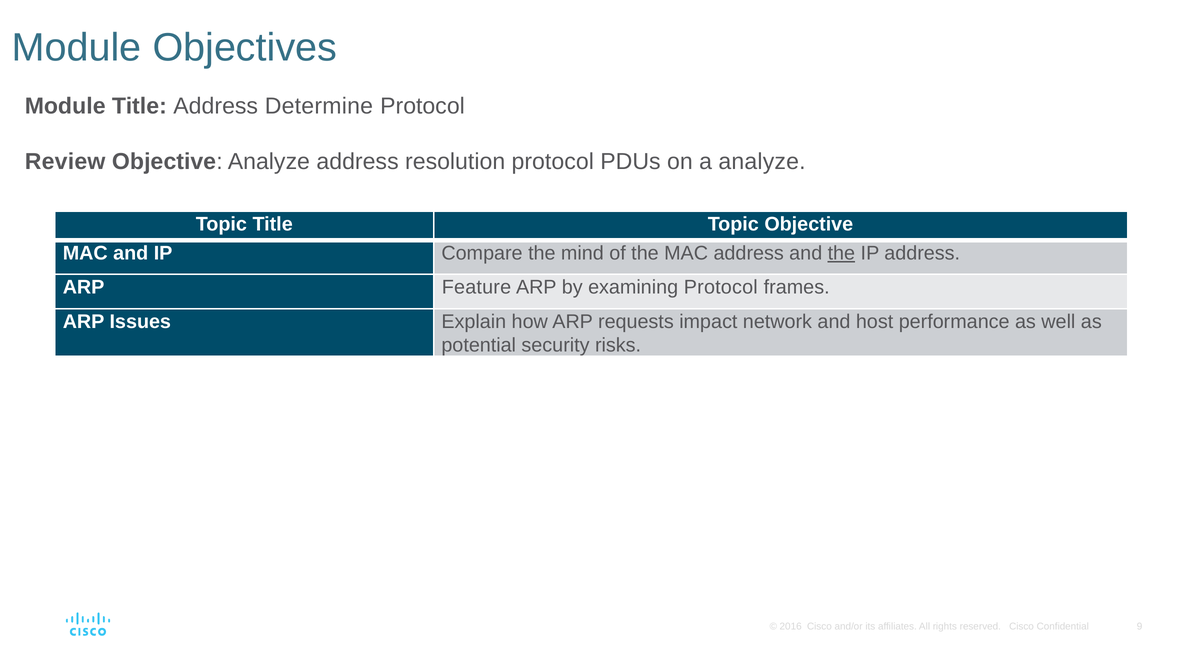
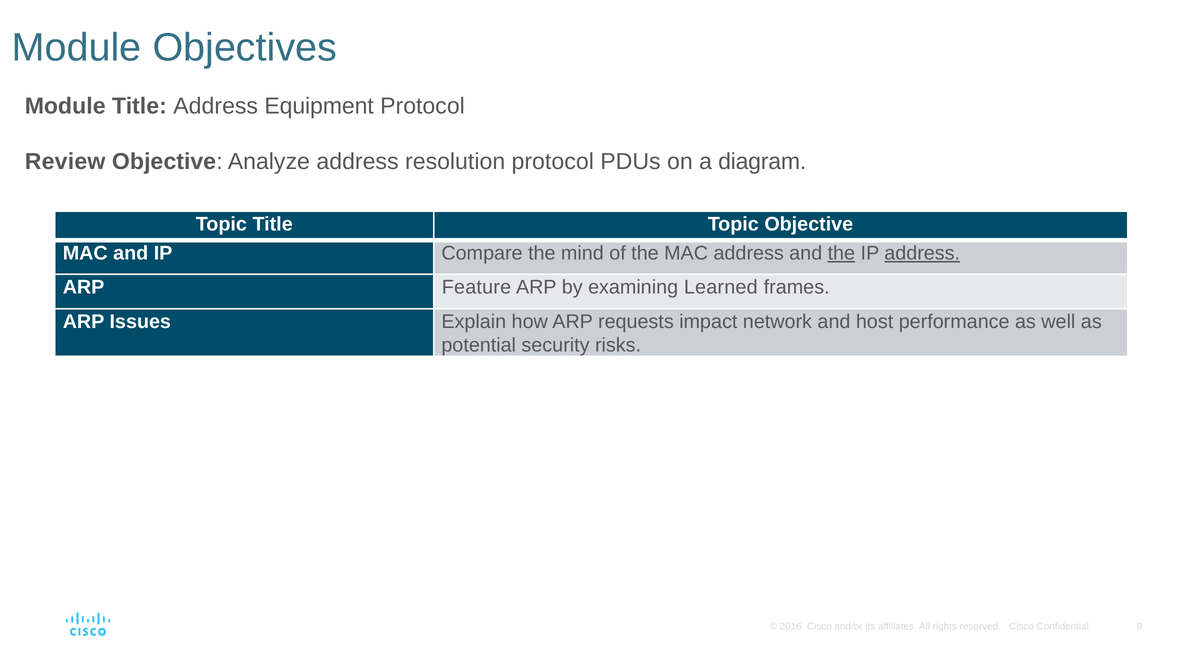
Determine: Determine -> Equipment
a analyze: analyze -> diagram
address at (922, 253) underline: none -> present
examining Protocol: Protocol -> Learned
